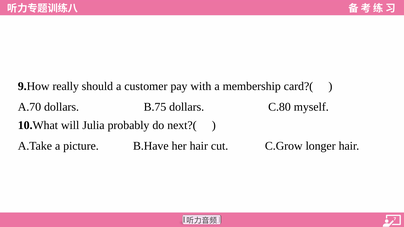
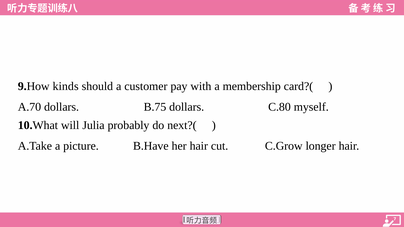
really: really -> kinds
